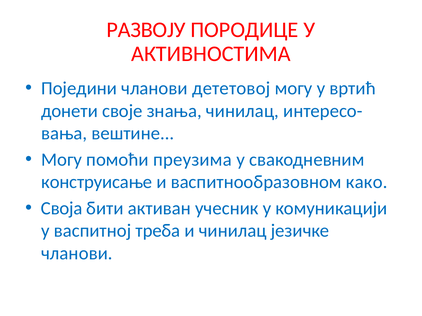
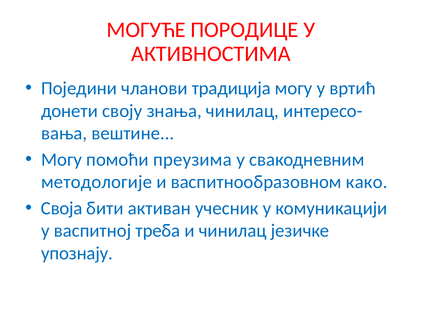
РАЗВОЈУ: РАЗВОЈУ -> МОГУЋЕ
дететовој: дететовој -> традиција
своје: своје -> своју
конструисање: конструисање -> методологије
чланови at (77, 254): чланови -> упознају
